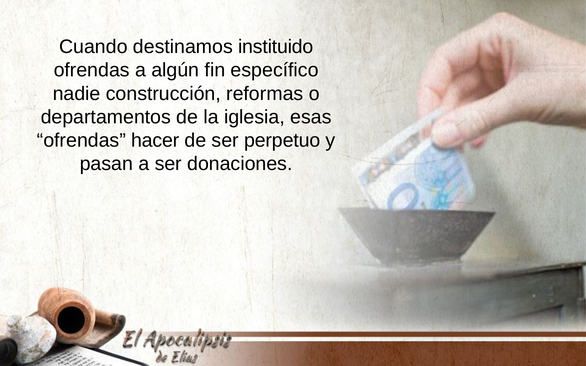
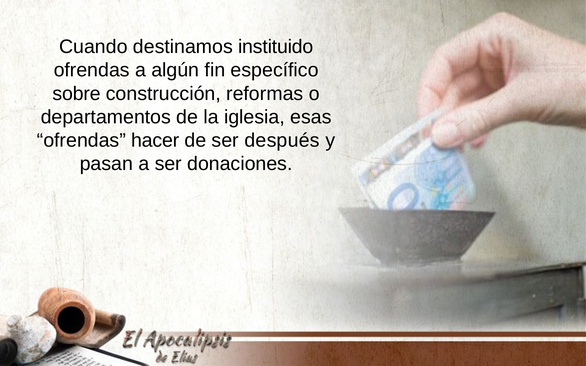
nadie: nadie -> sobre
perpetuo: perpetuo -> después
